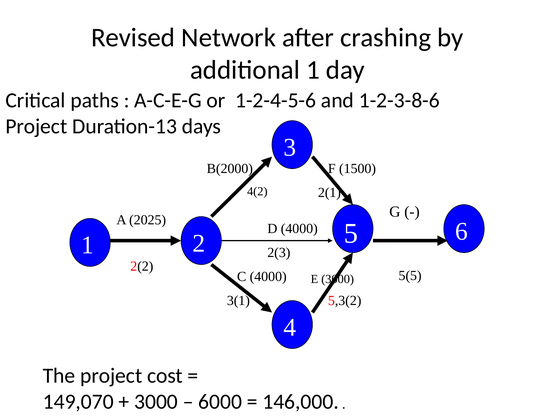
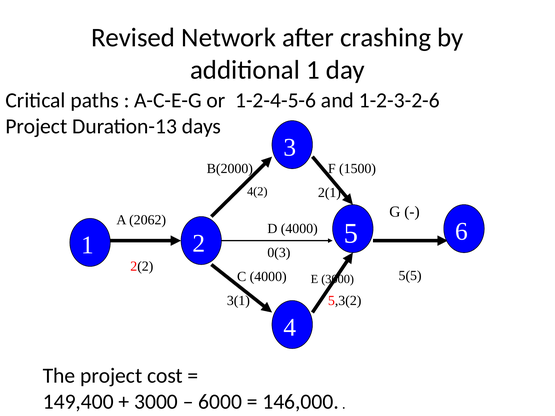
1-2-3-8-6: 1-2-3-8-6 -> 1-2-3-2-6
2025: 2025 -> 2062
2(3: 2(3 -> 0(3
149,070: 149,070 -> 149,400
